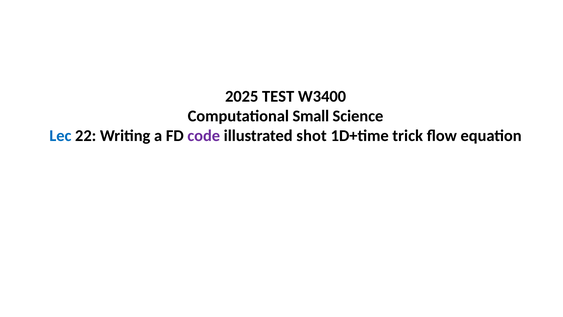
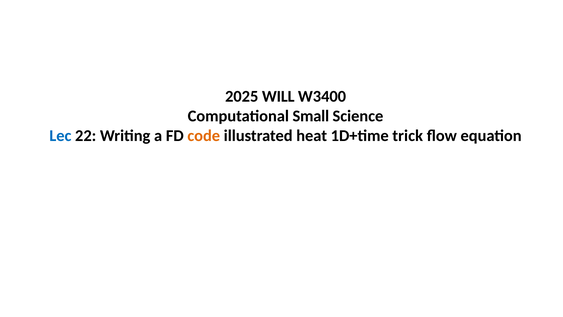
TEST: TEST -> WILL
code colour: purple -> orange
shot: shot -> heat
